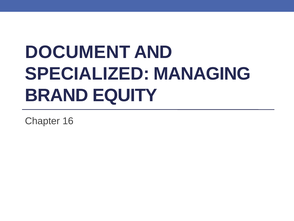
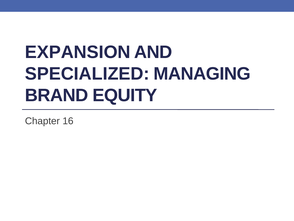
DOCUMENT: DOCUMENT -> EXPANSION
